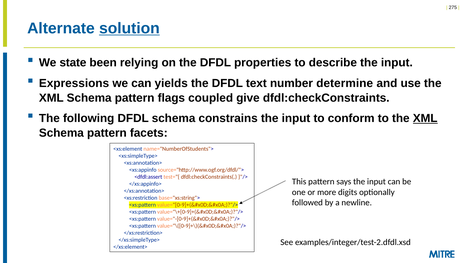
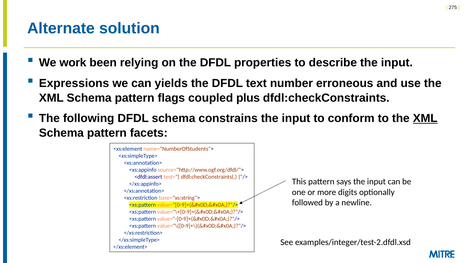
solution underline: present -> none
state: state -> work
determine: determine -> erroneous
give: give -> plus
